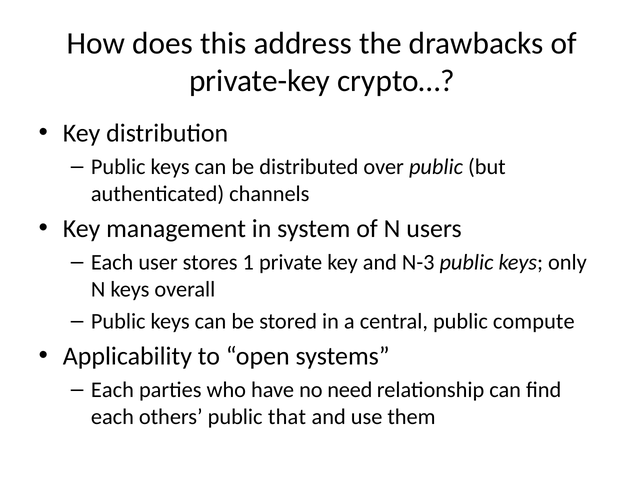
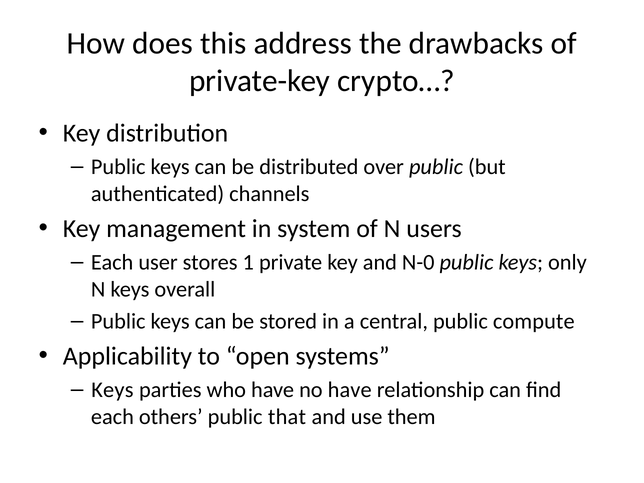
N-3: N-3 -> N-0
Each at (112, 390): Each -> Keys
no need: need -> have
